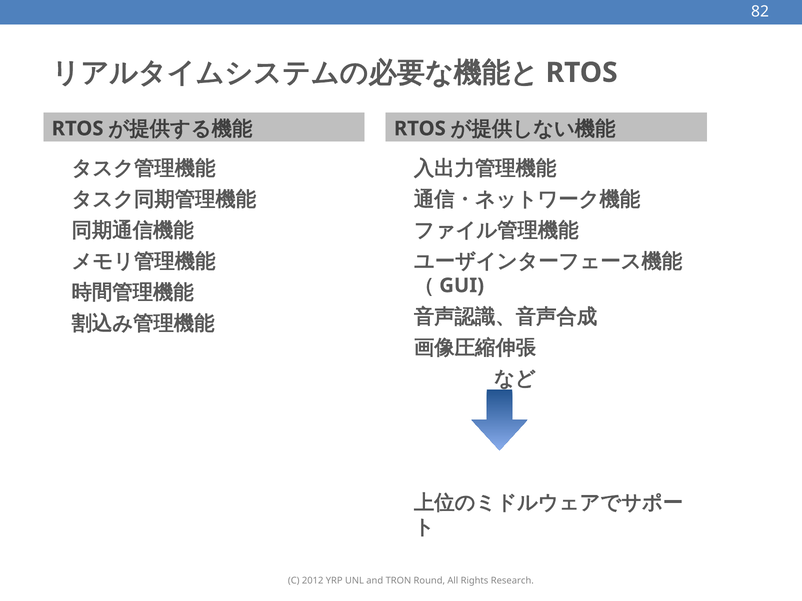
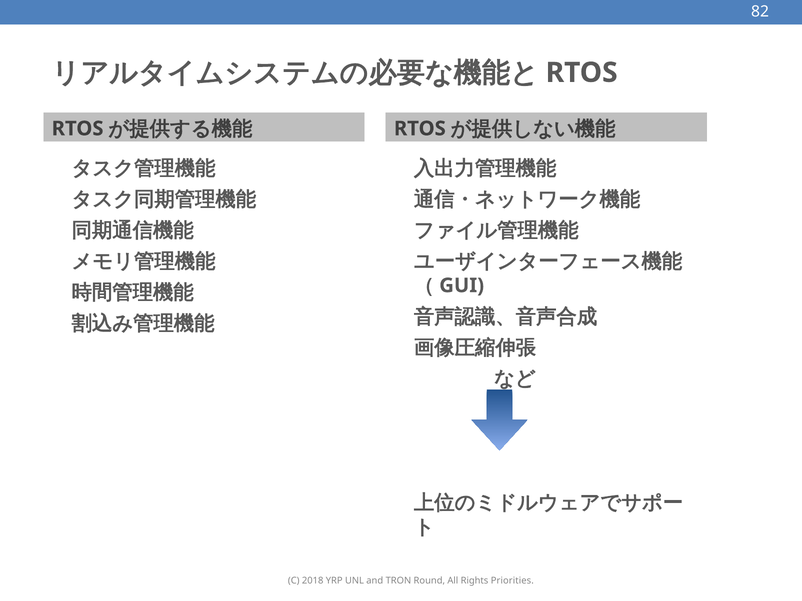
2012: 2012 -> 2018
Research: Research -> Priorities
